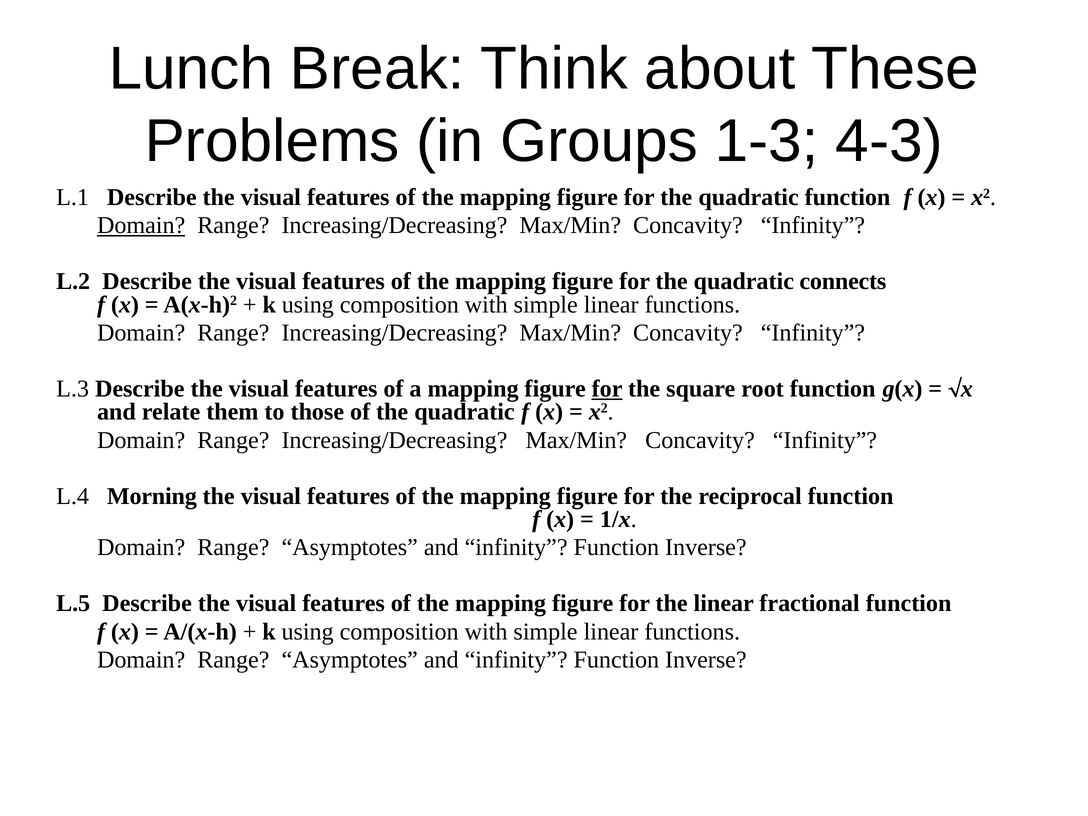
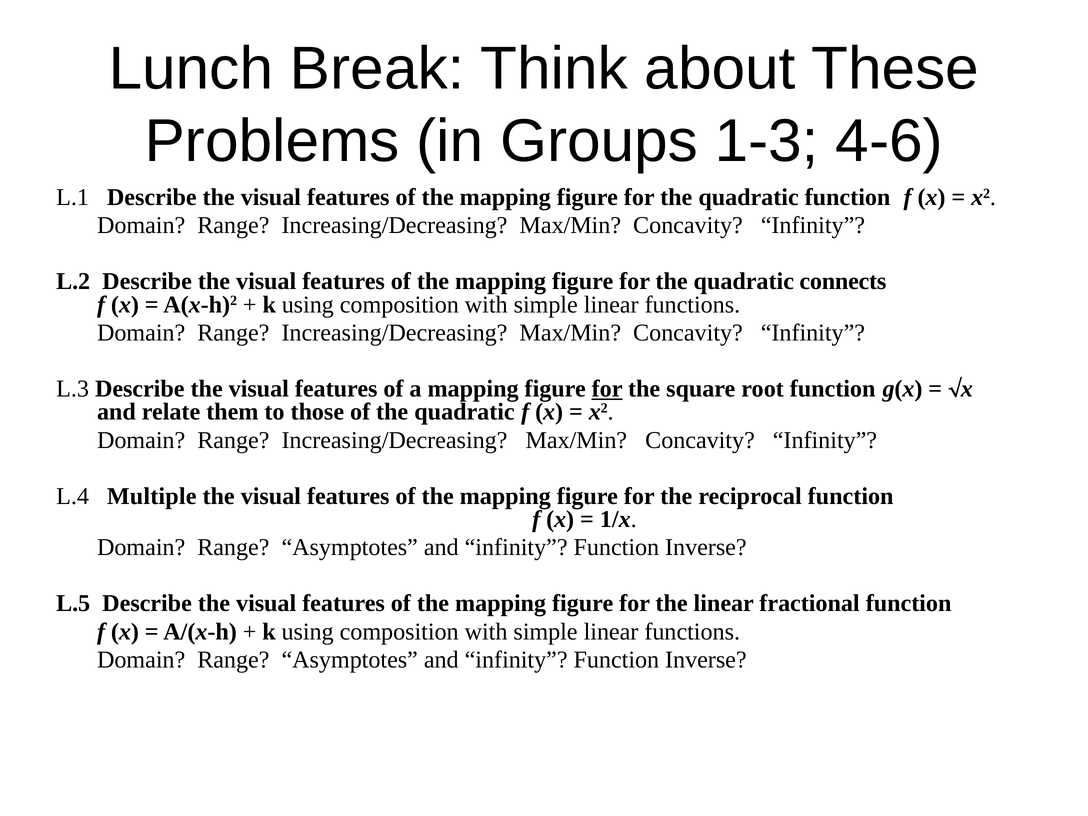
4-3: 4-3 -> 4-6
Domain at (141, 225) underline: present -> none
Morning: Morning -> Multiple
